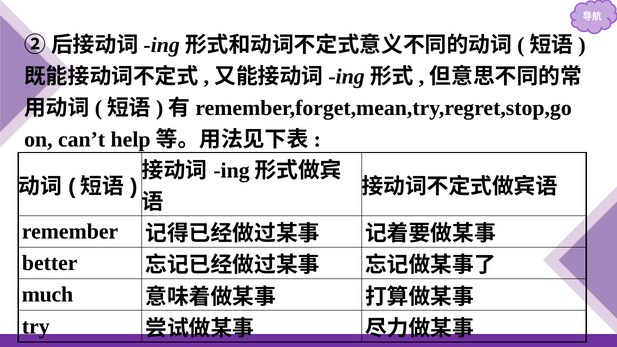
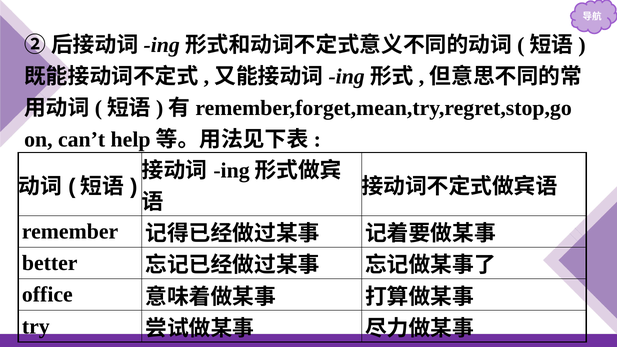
much: much -> office
